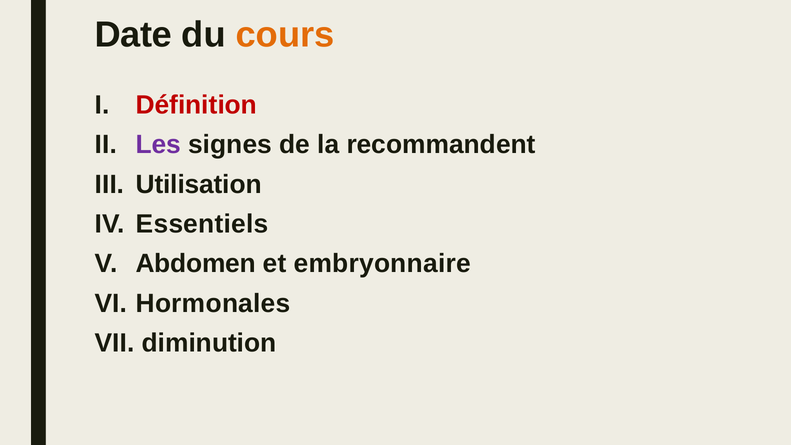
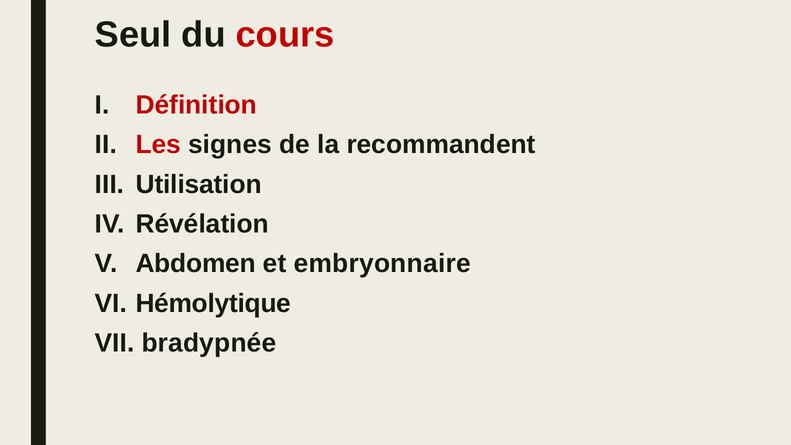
Date: Date -> Seul
cours colour: orange -> red
Les colour: purple -> red
Essentiels: Essentiels -> Révélation
Hormonales: Hormonales -> Hémolytique
diminution: diminution -> bradypnée
